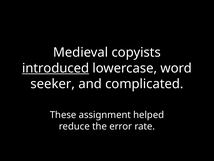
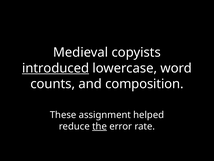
seeker: seeker -> counts
complicated: complicated -> composition
the underline: none -> present
